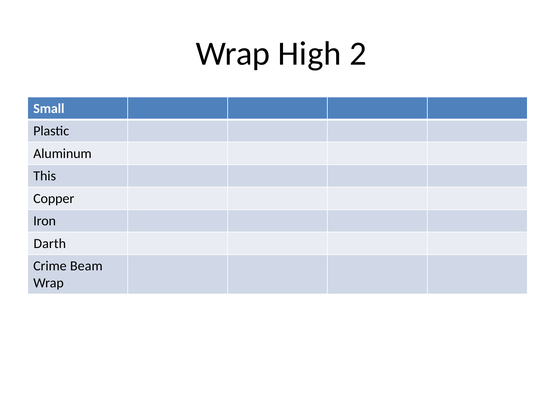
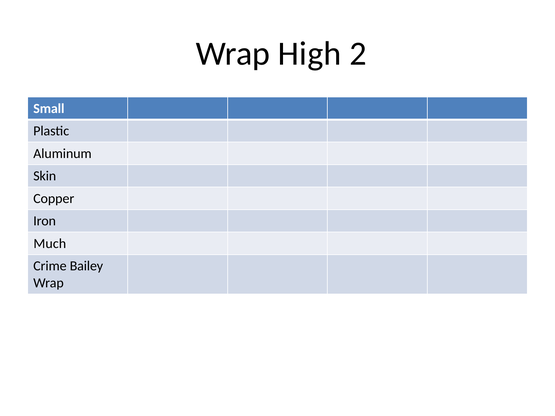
This: This -> Skin
Darth: Darth -> Much
Beam: Beam -> Bailey
